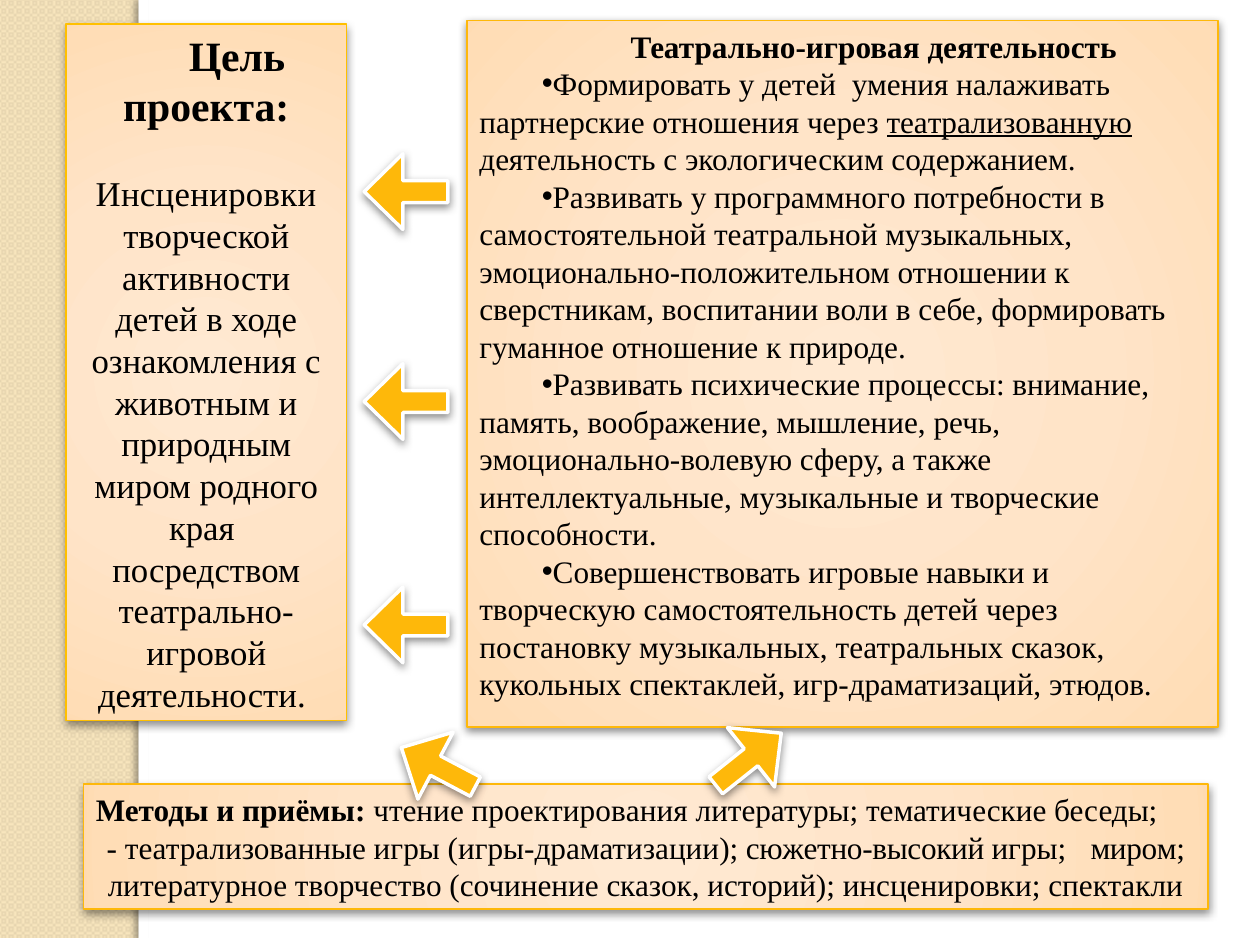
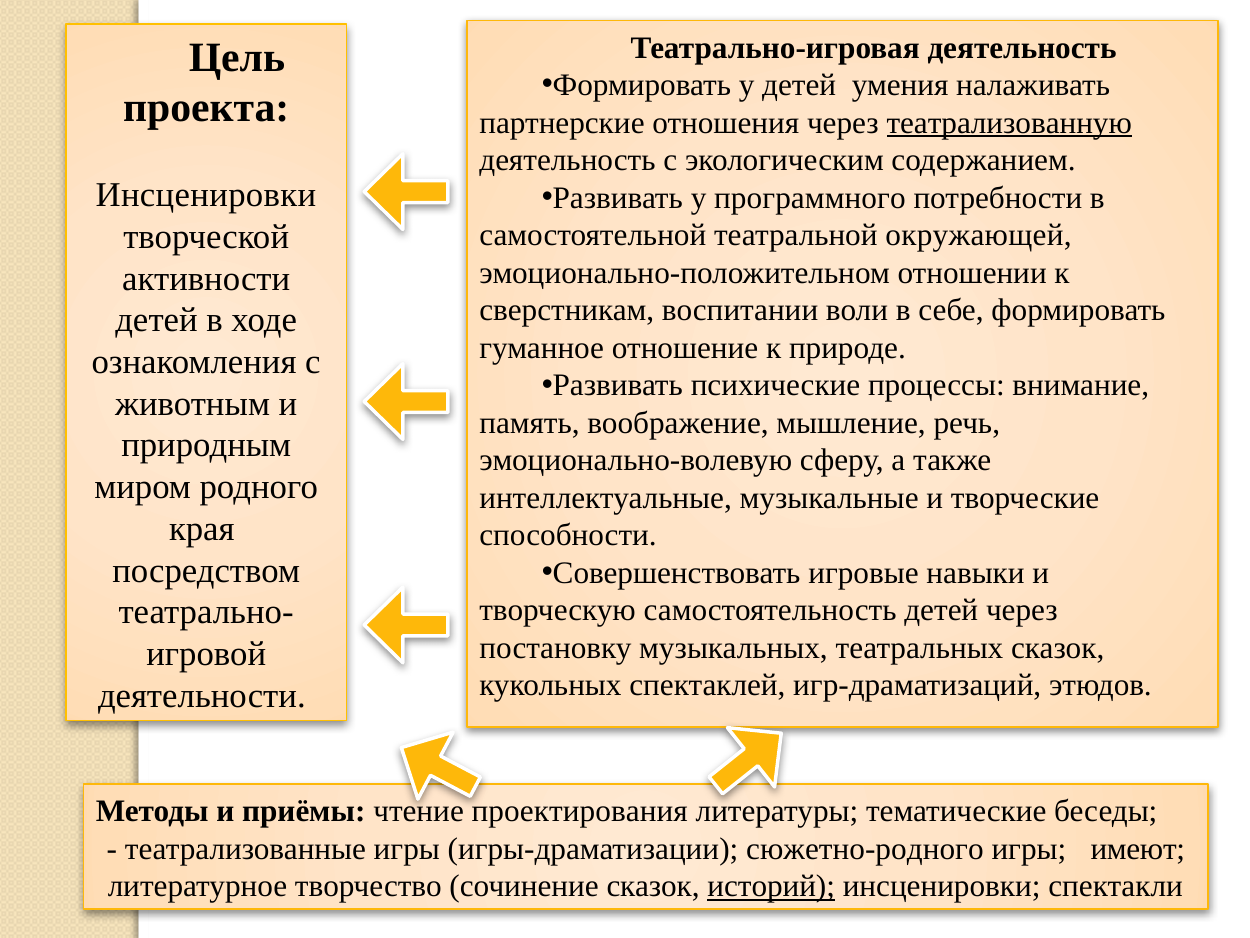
театральной музыкальных: музыкальных -> окружающей
сюжетно-высокий: сюжетно-высокий -> сюжетно-родного
игры миром: миром -> имеют
историй underline: none -> present
